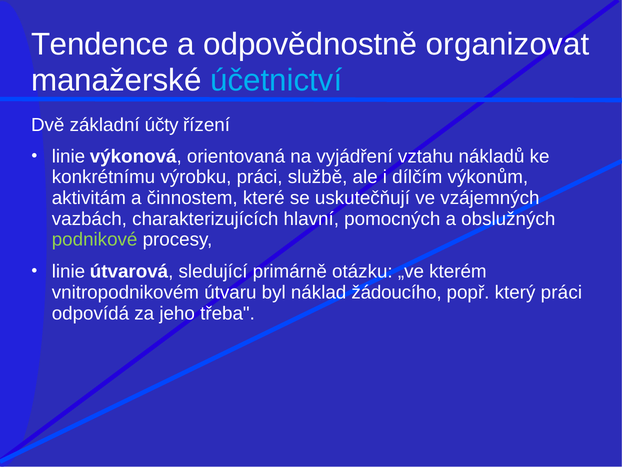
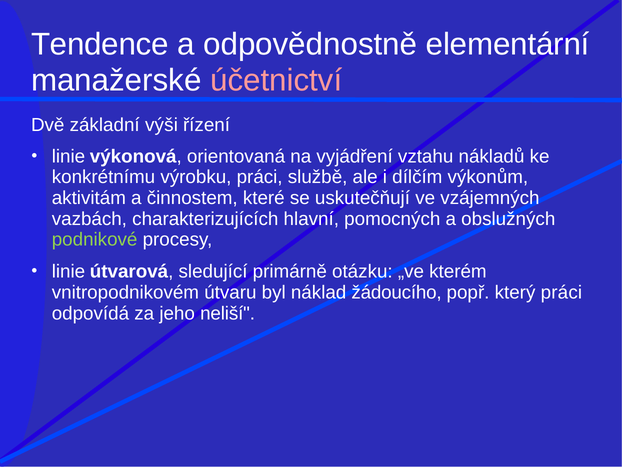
organizovat: organizovat -> elementární
účetnictví colour: light blue -> pink
účty: účty -> výši
třeba: třeba -> neliší
